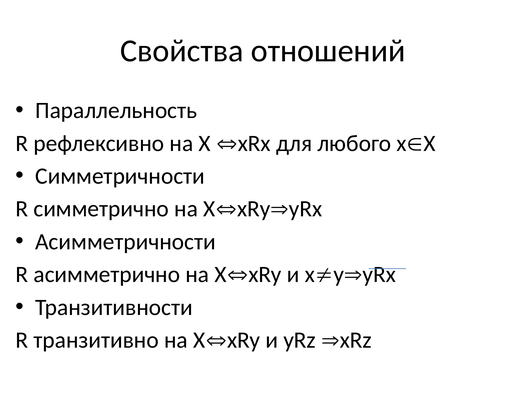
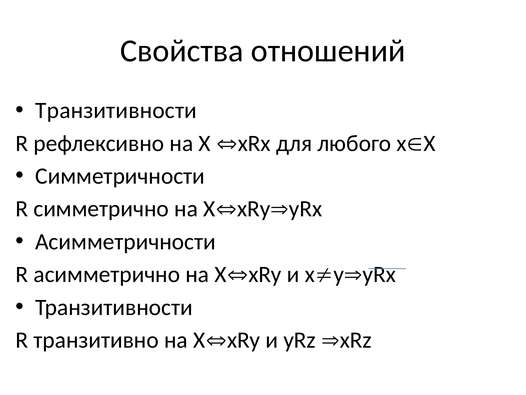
Параллельность at (116, 110): Параллельность -> Транзитивности
